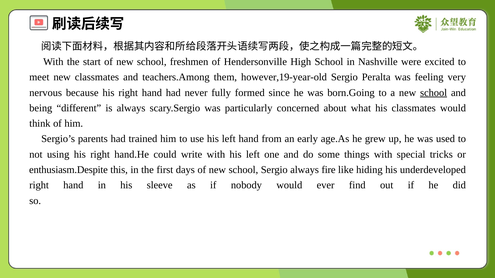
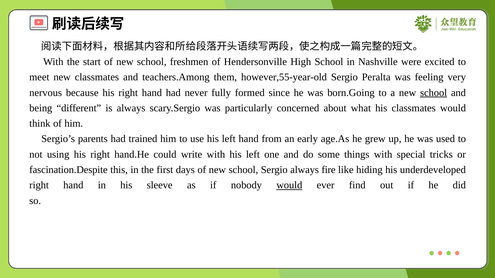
however,19-year-old: however,19-year-old -> however,55-year-old
enthusiasm.Despite: enthusiasm.Despite -> fascination.Despite
would at (289, 186) underline: none -> present
